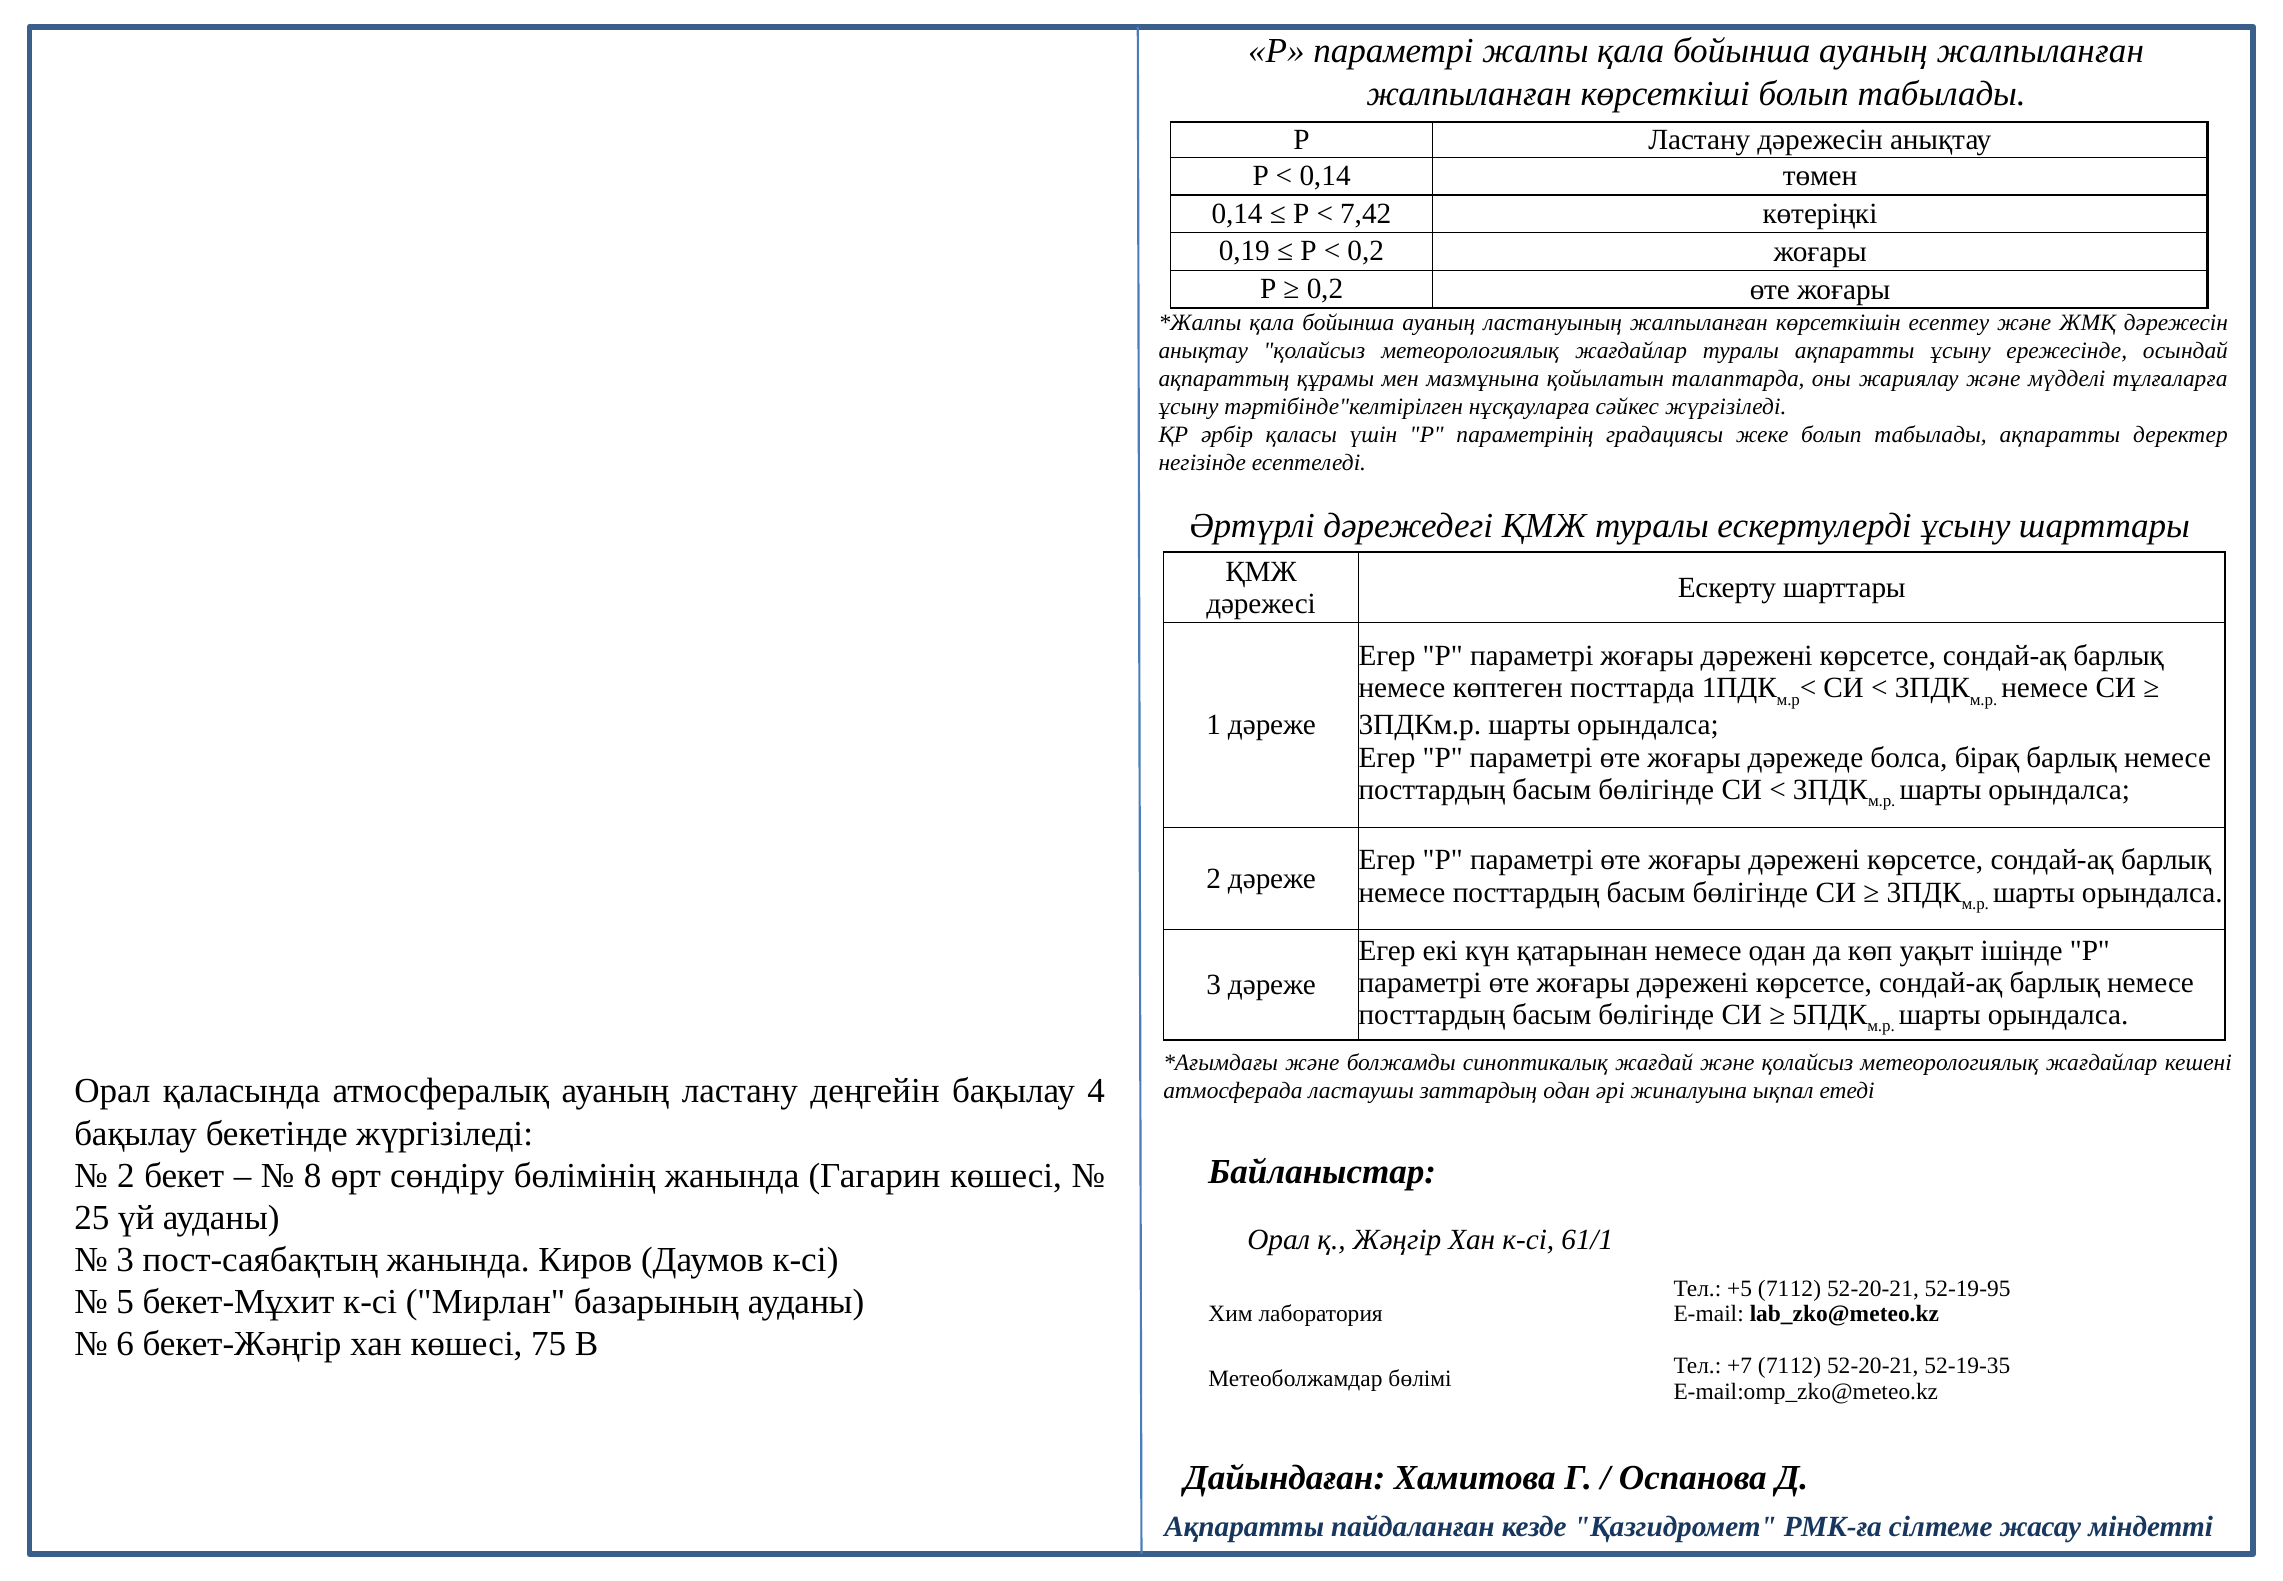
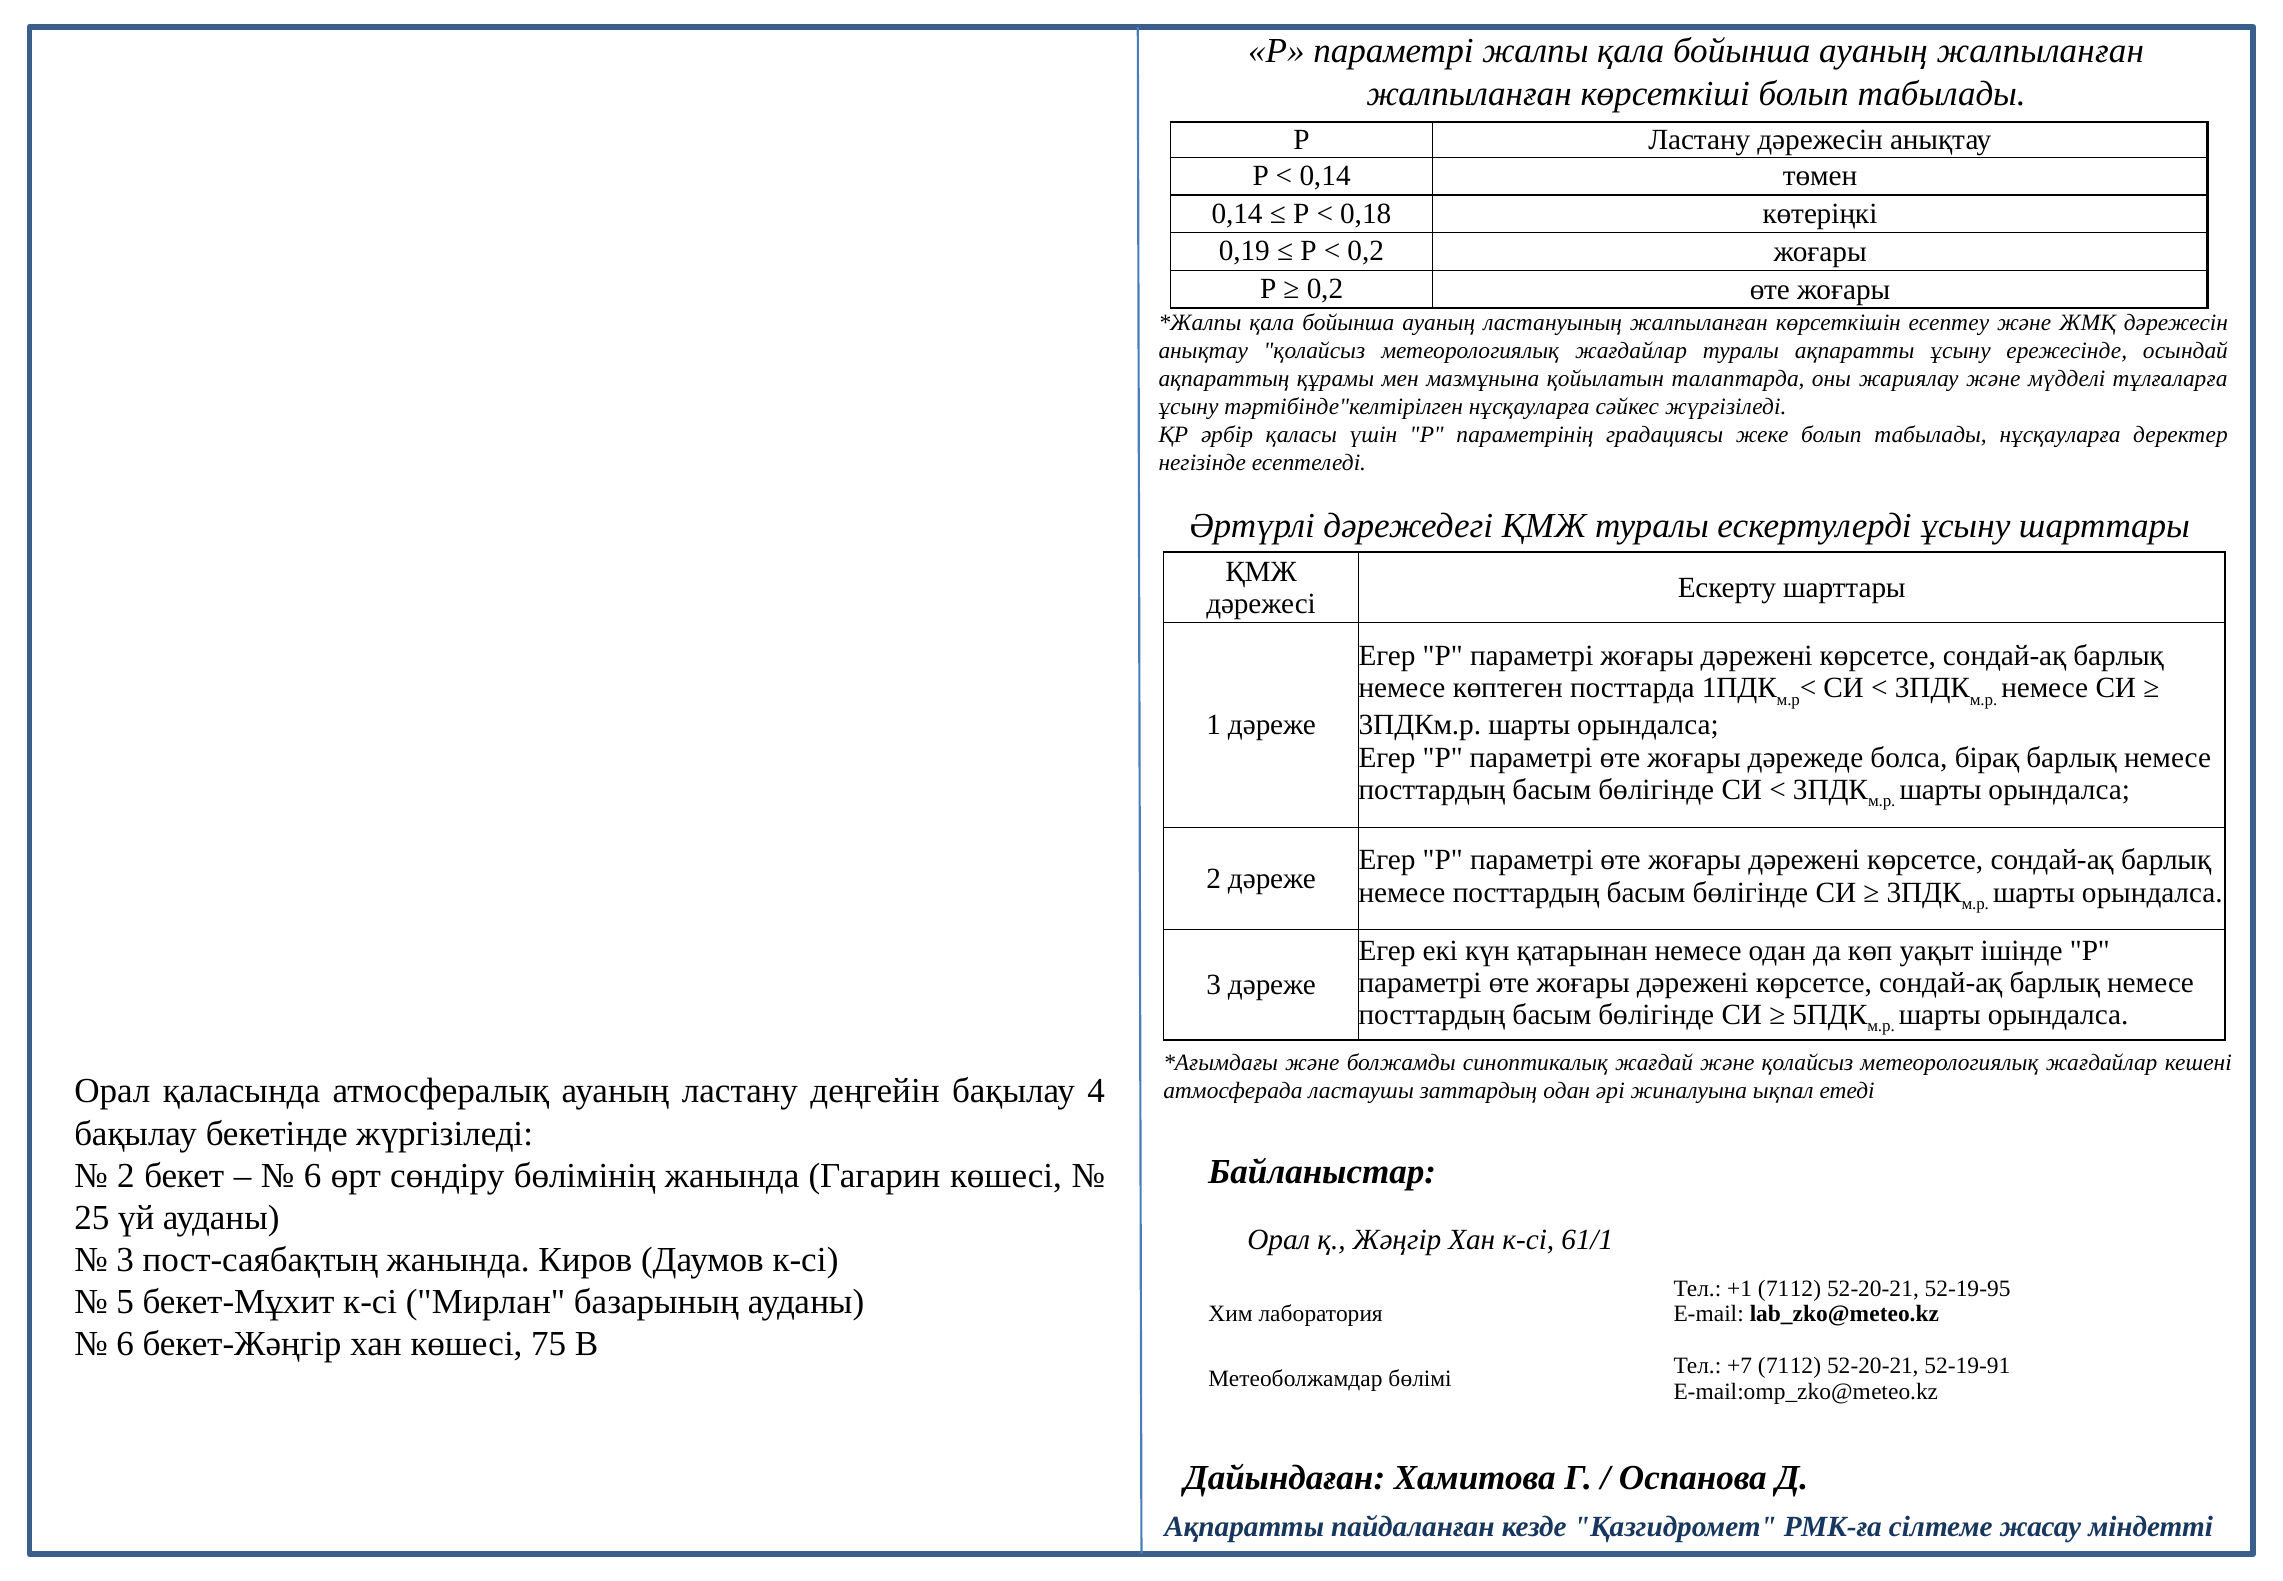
7,42: 7,42 -> 0,18
табылады ақпаратты: ақпаратты -> нұсқауларға
8 at (313, 1175): 8 -> 6
+5: +5 -> +1
52-19-35: 52-19-35 -> 52-19-91
